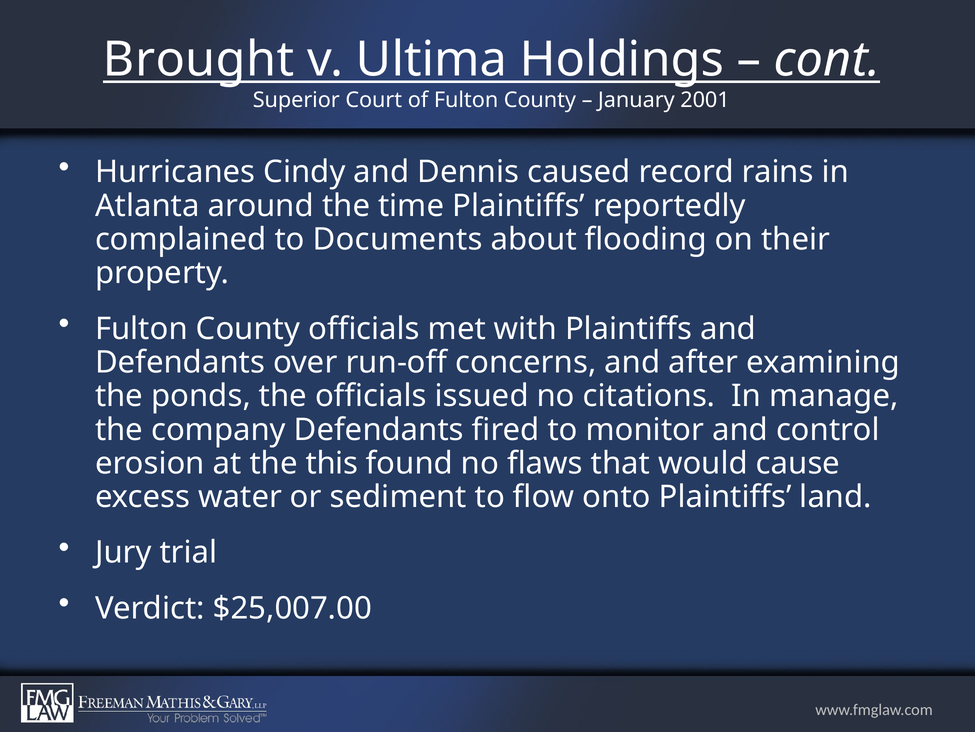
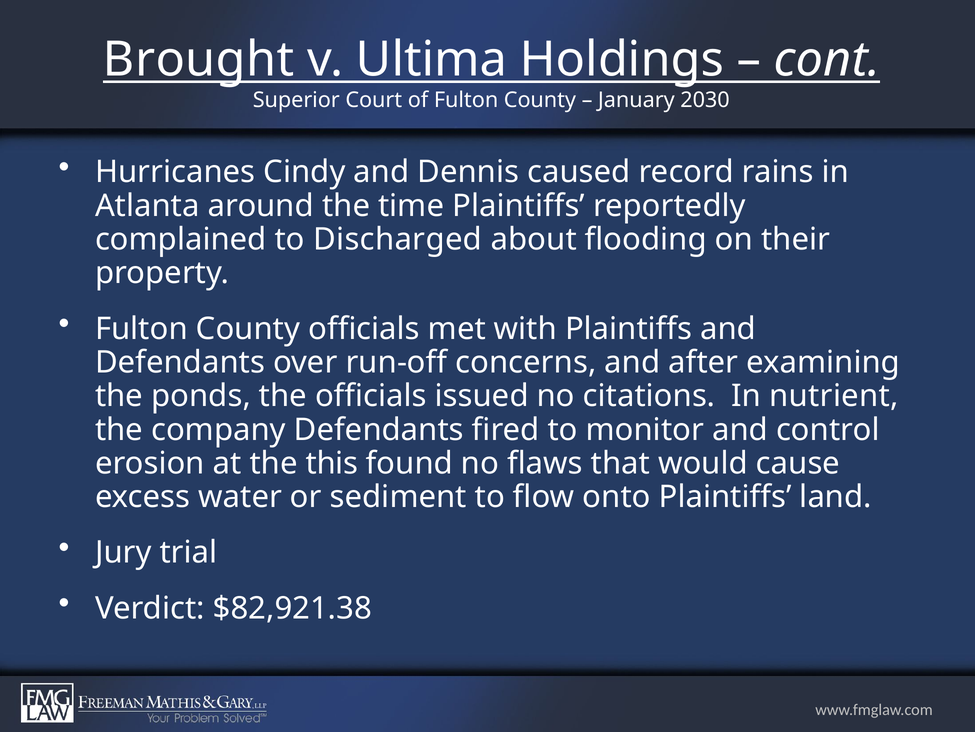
2001: 2001 -> 2030
Documents: Documents -> Discharged
manage: manage -> nutrient
$25,007.00: $25,007.00 -> $82,921.38
